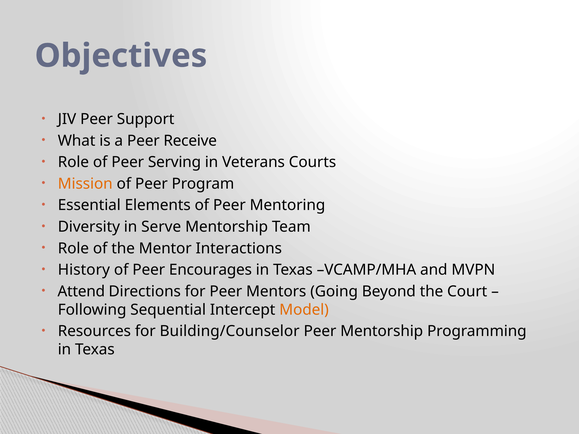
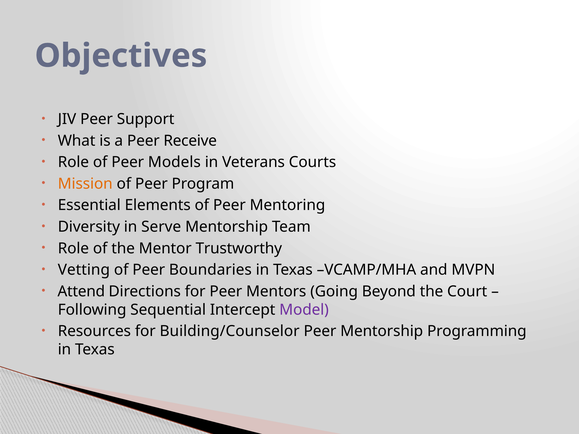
Serving: Serving -> Models
Interactions: Interactions -> Trustworthy
History: History -> Vetting
Encourages: Encourages -> Boundaries
Model colour: orange -> purple
